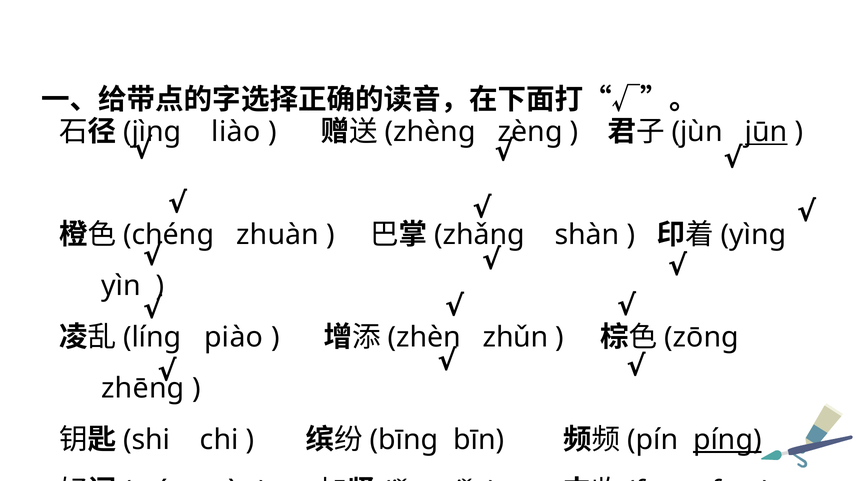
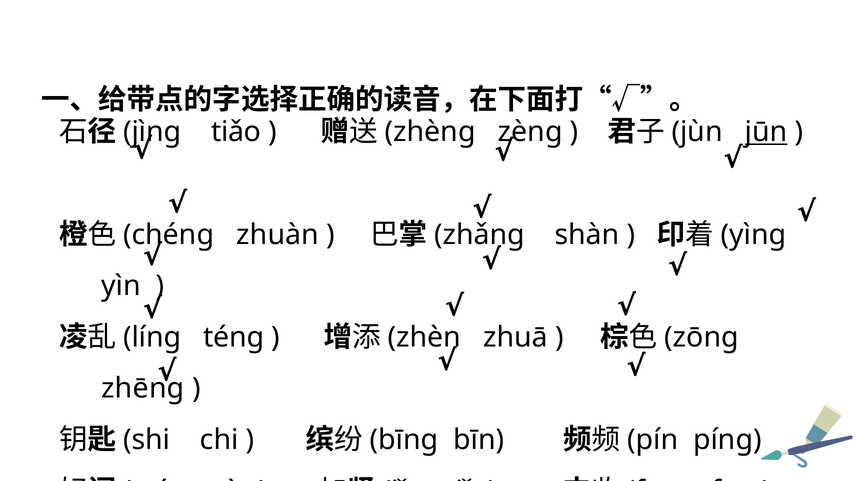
liào: liào -> tiǎo
piào: piào -> téng
zhǔn: zhǔn -> zhuā
píng underline: present -> none
